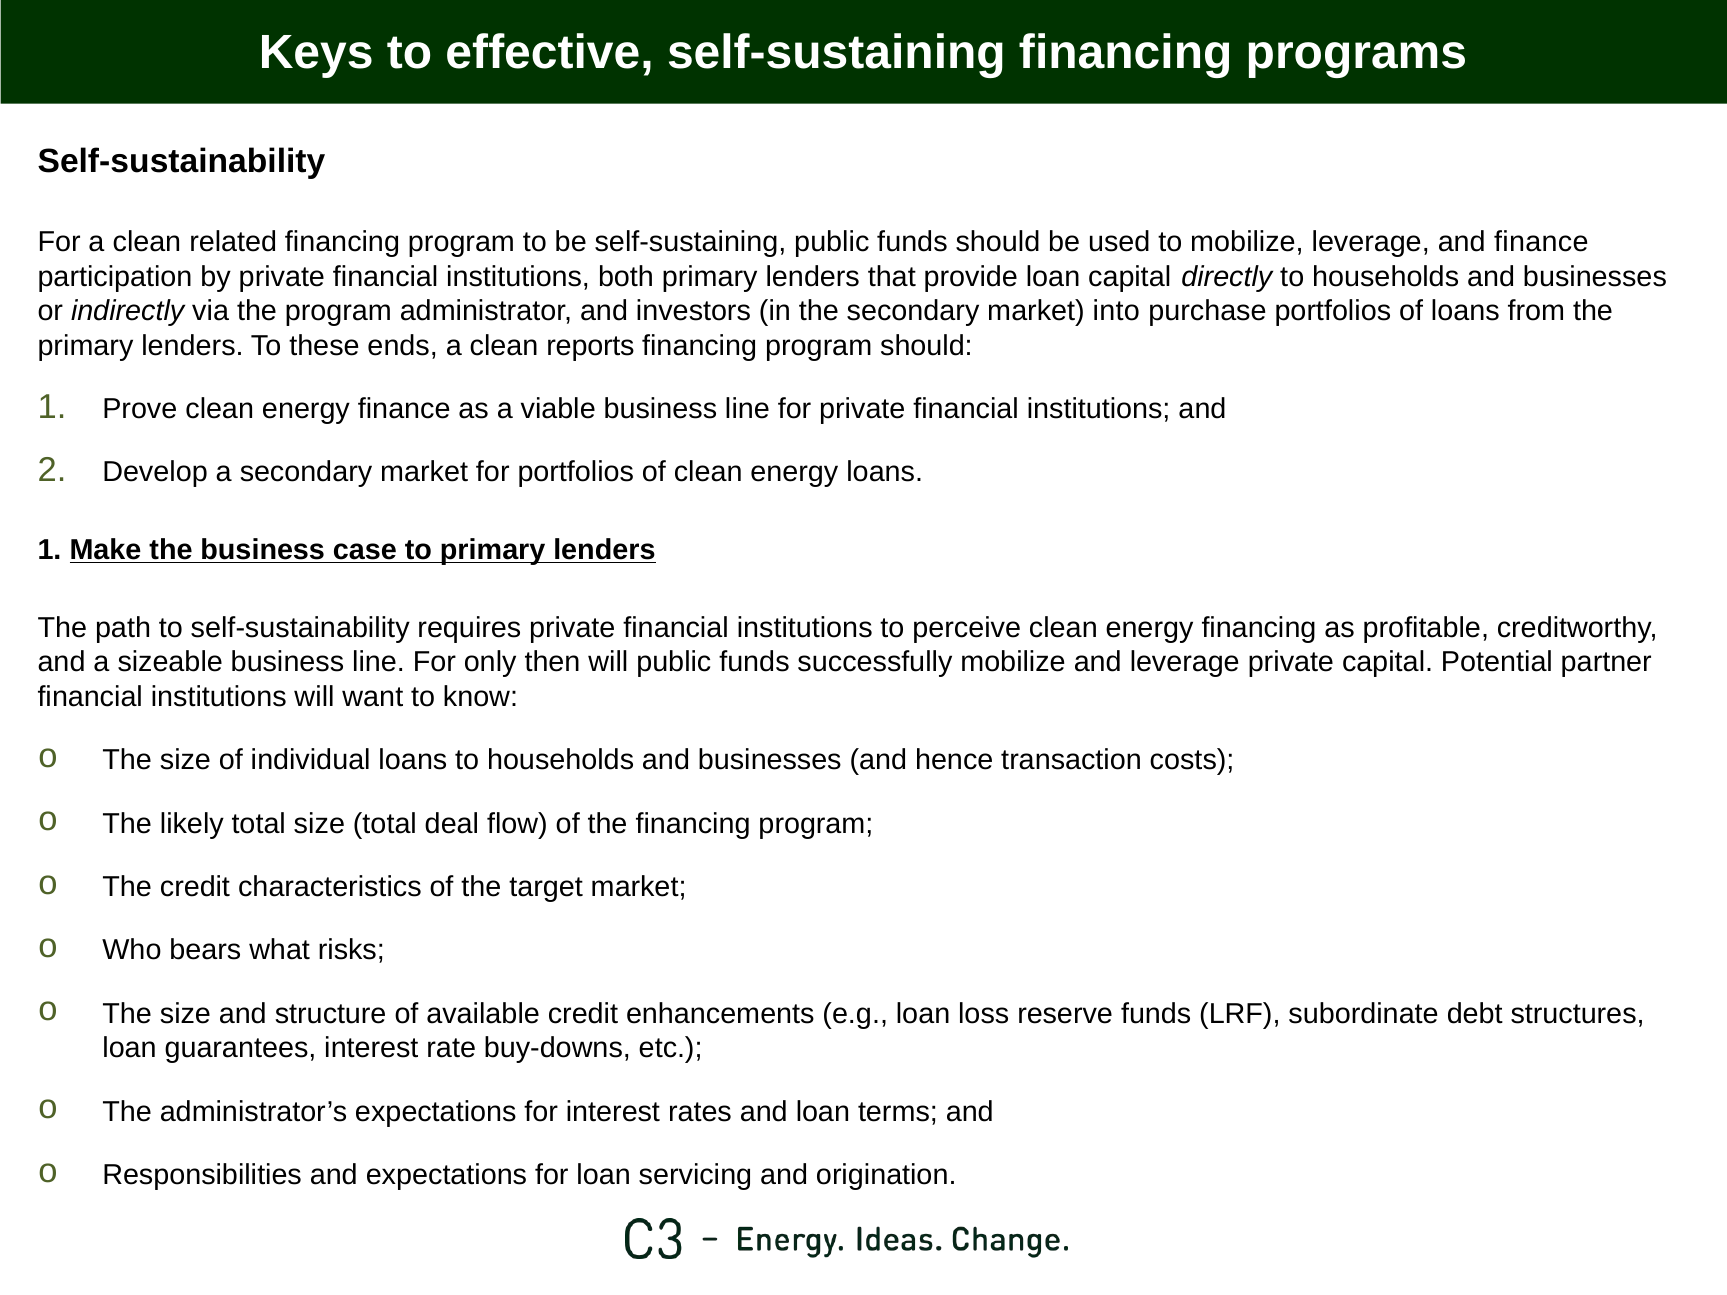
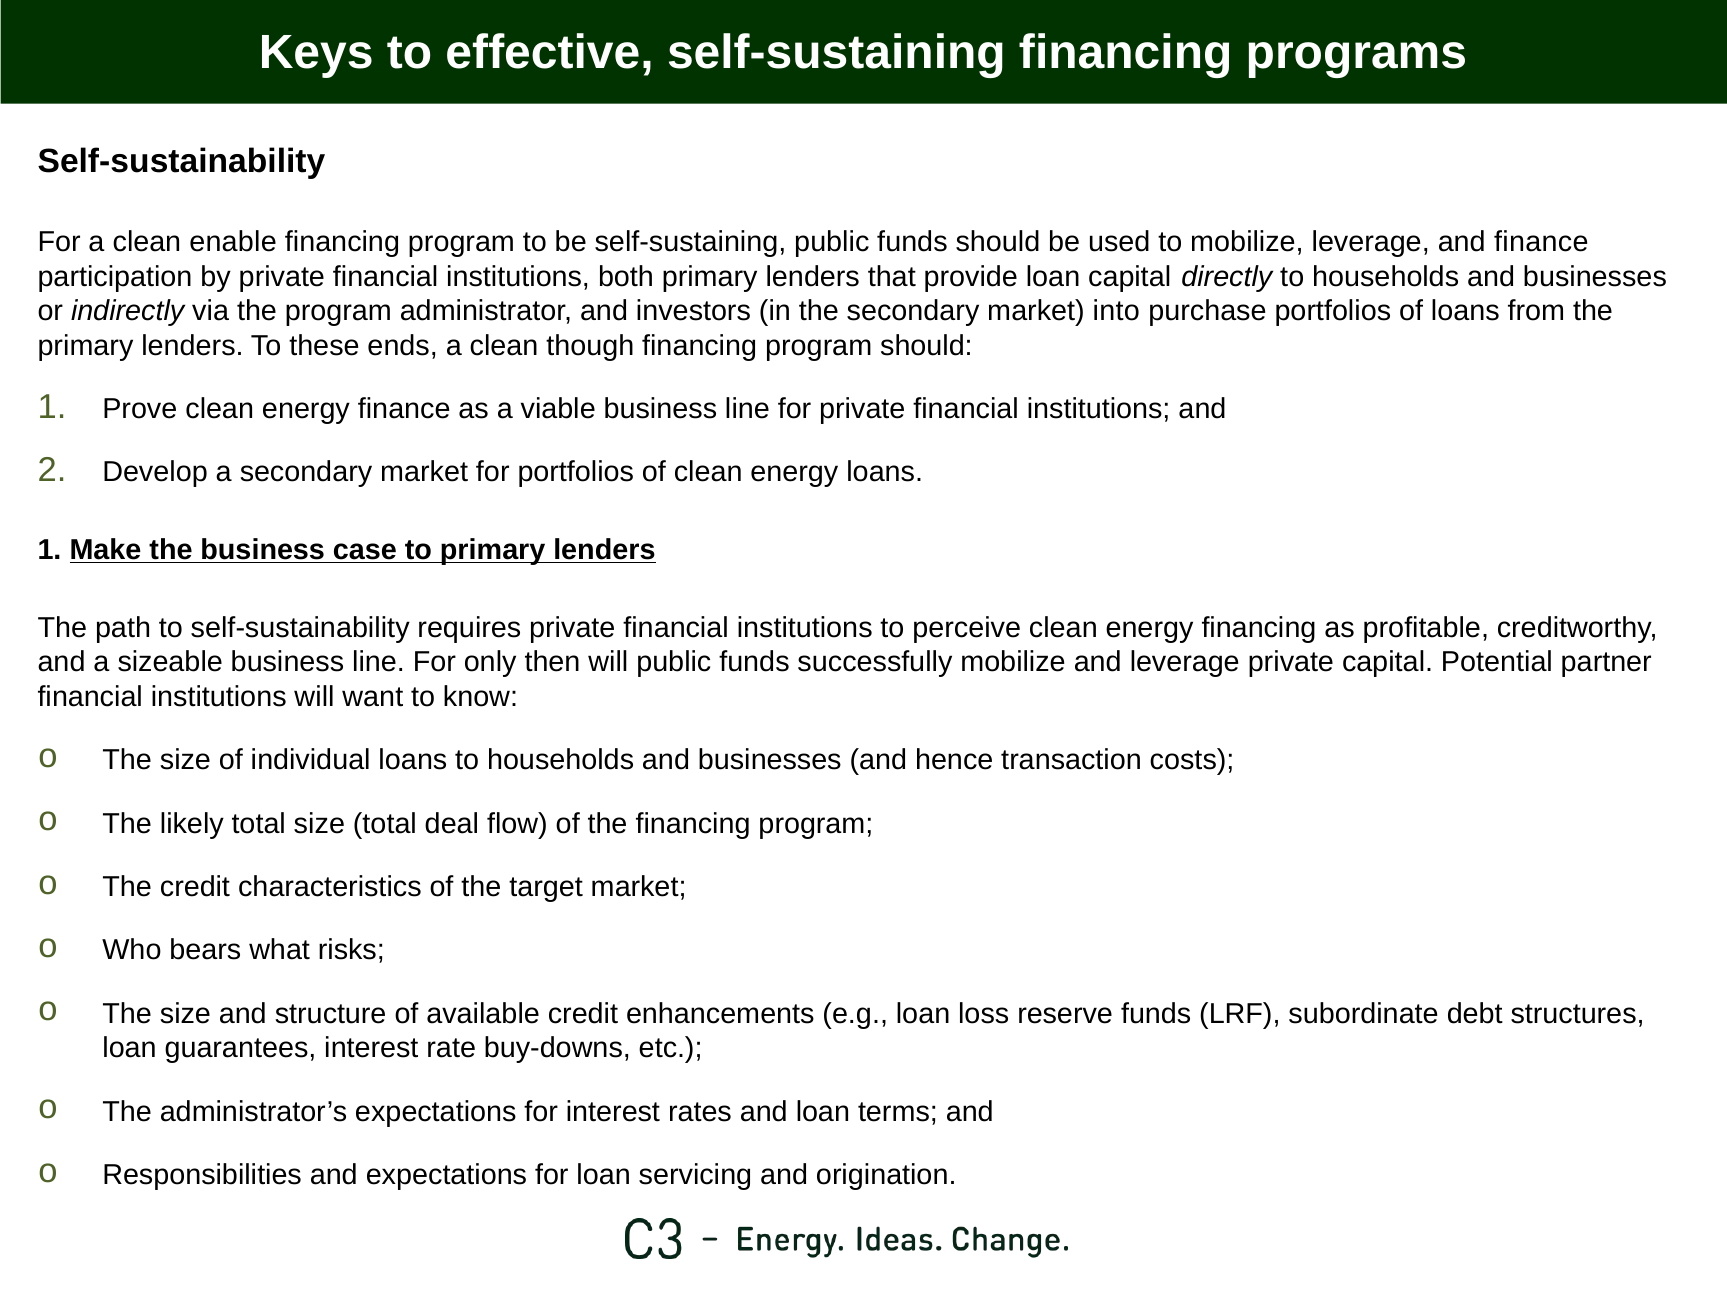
related: related -> enable
reports: reports -> though
